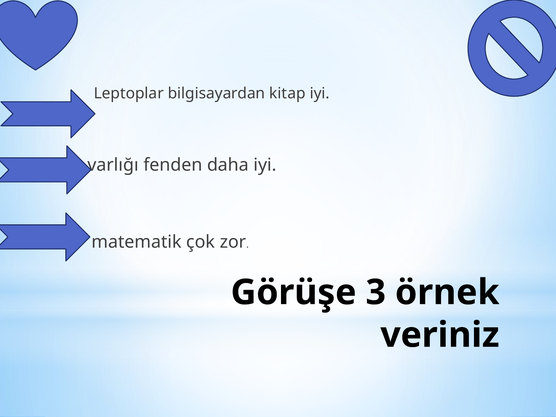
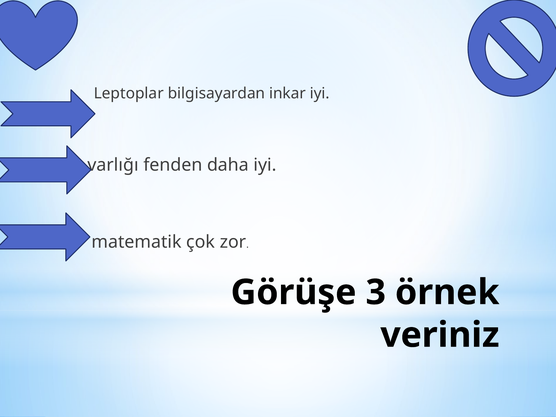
kitap: kitap -> inkar
